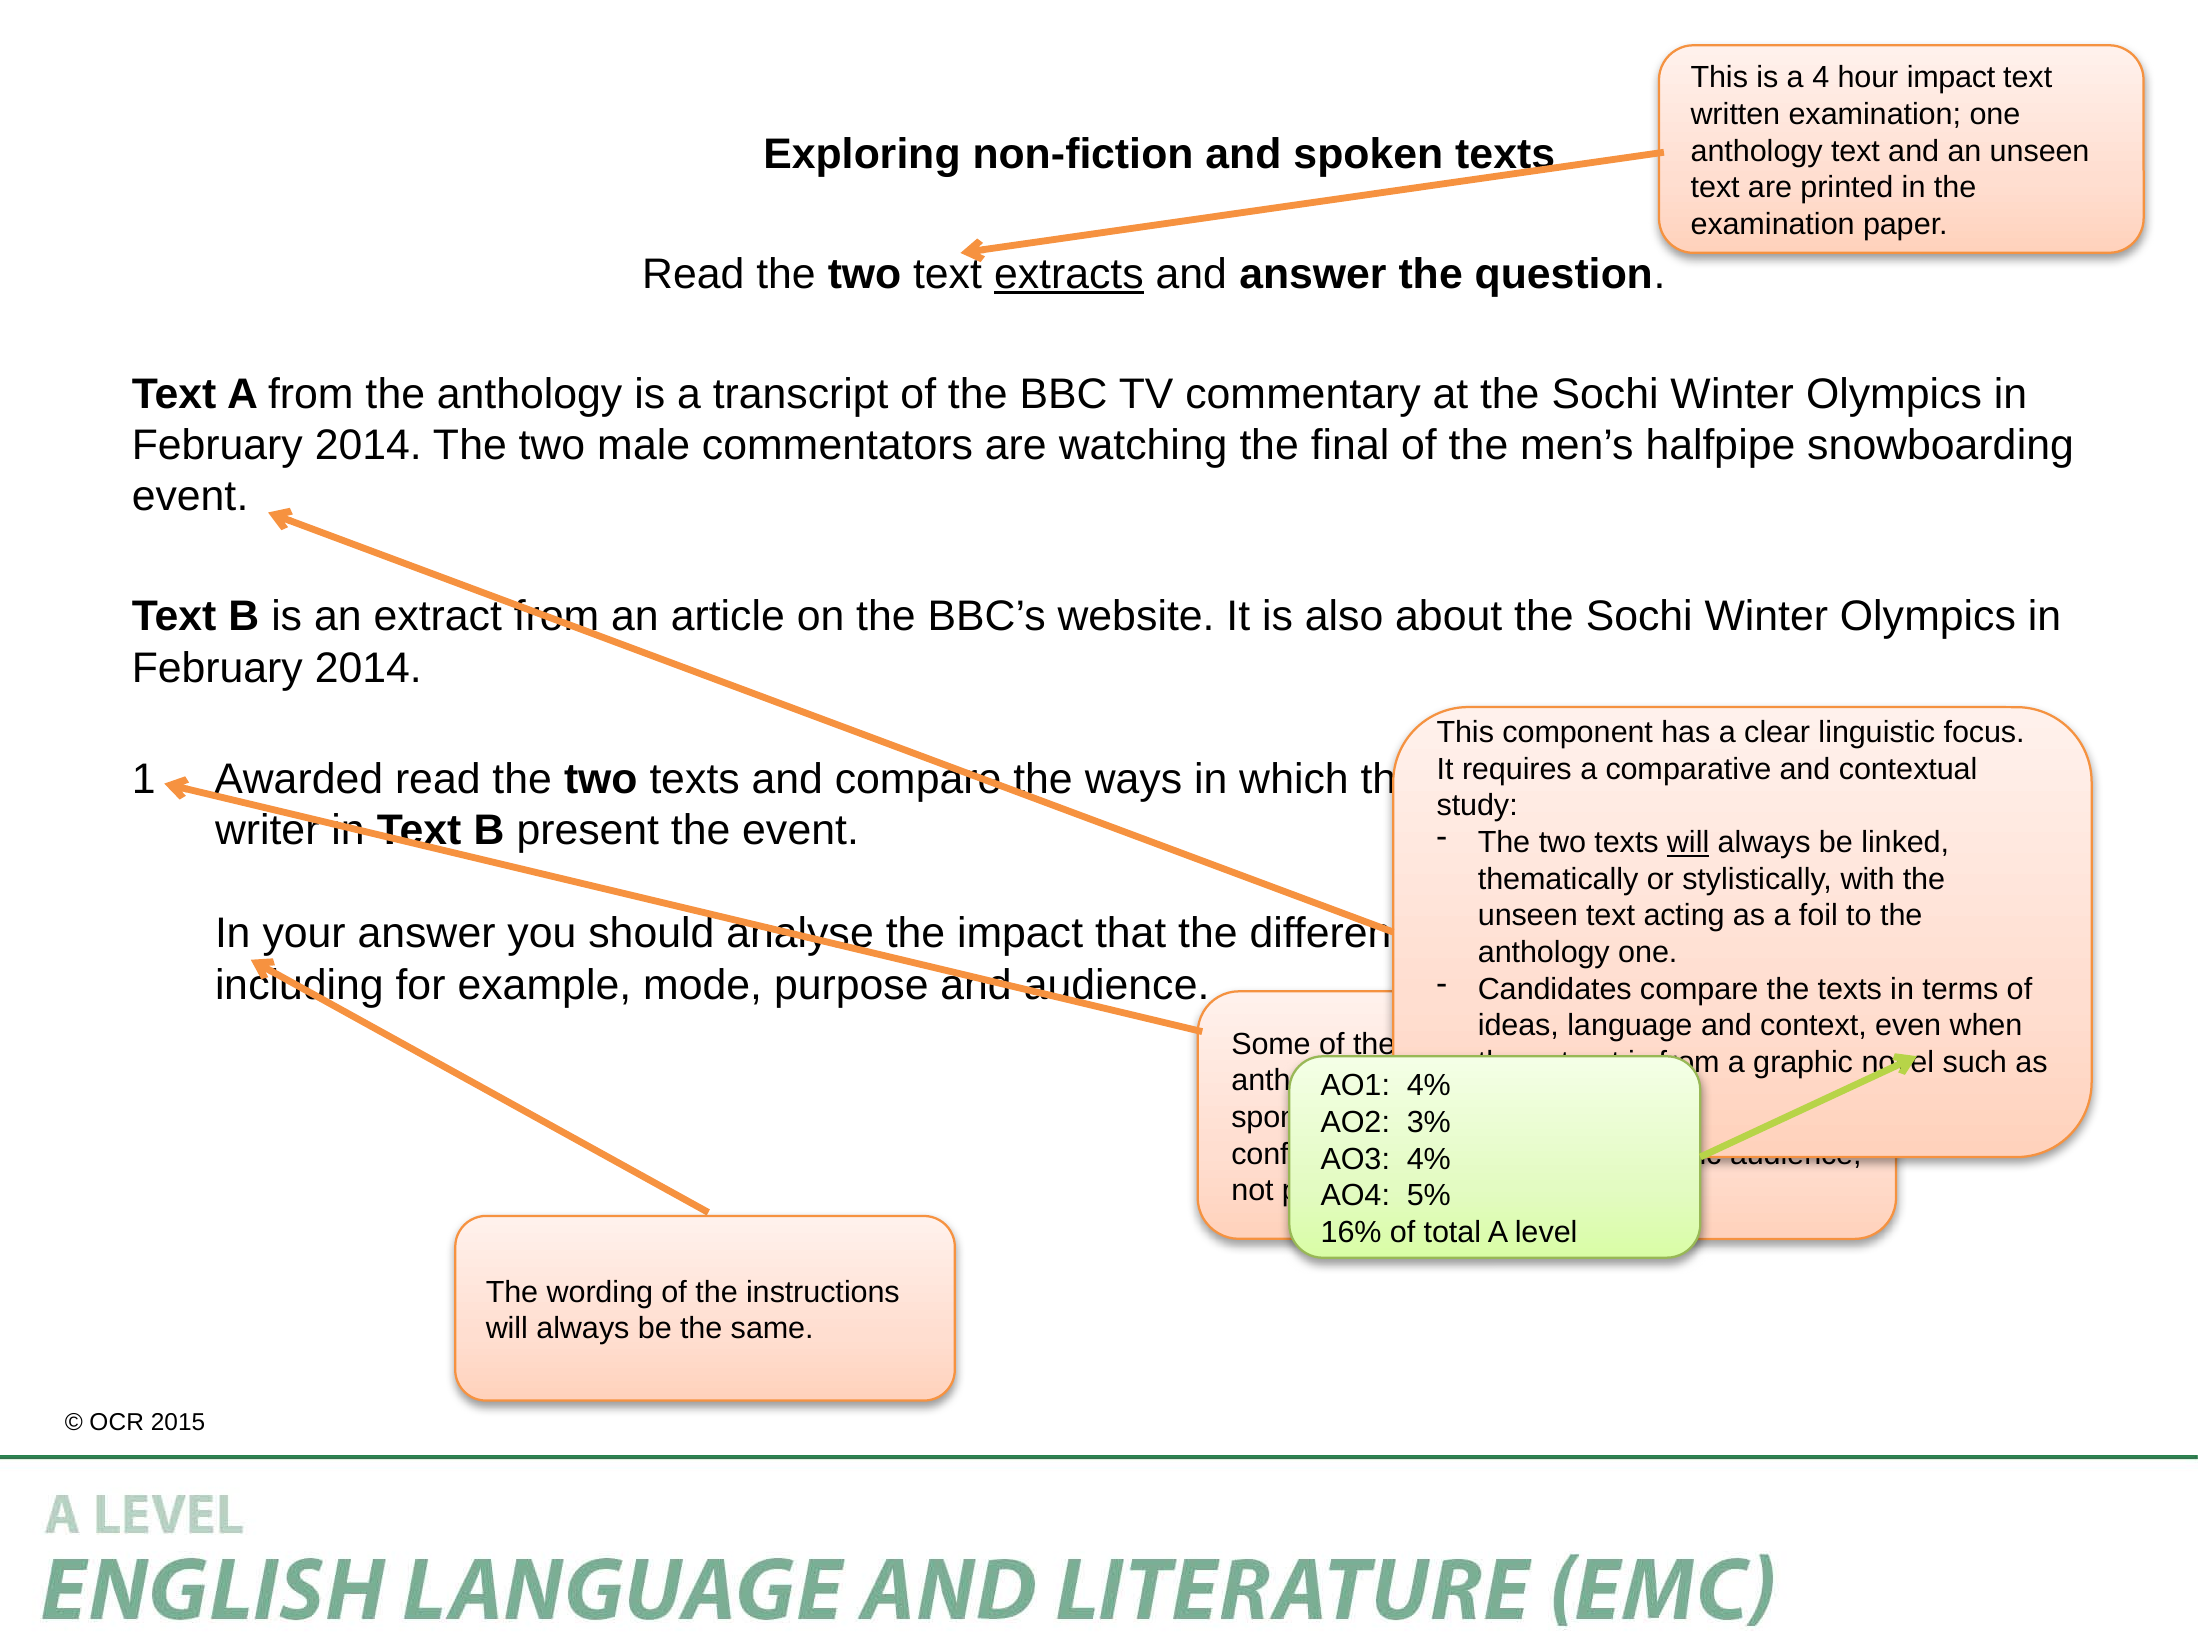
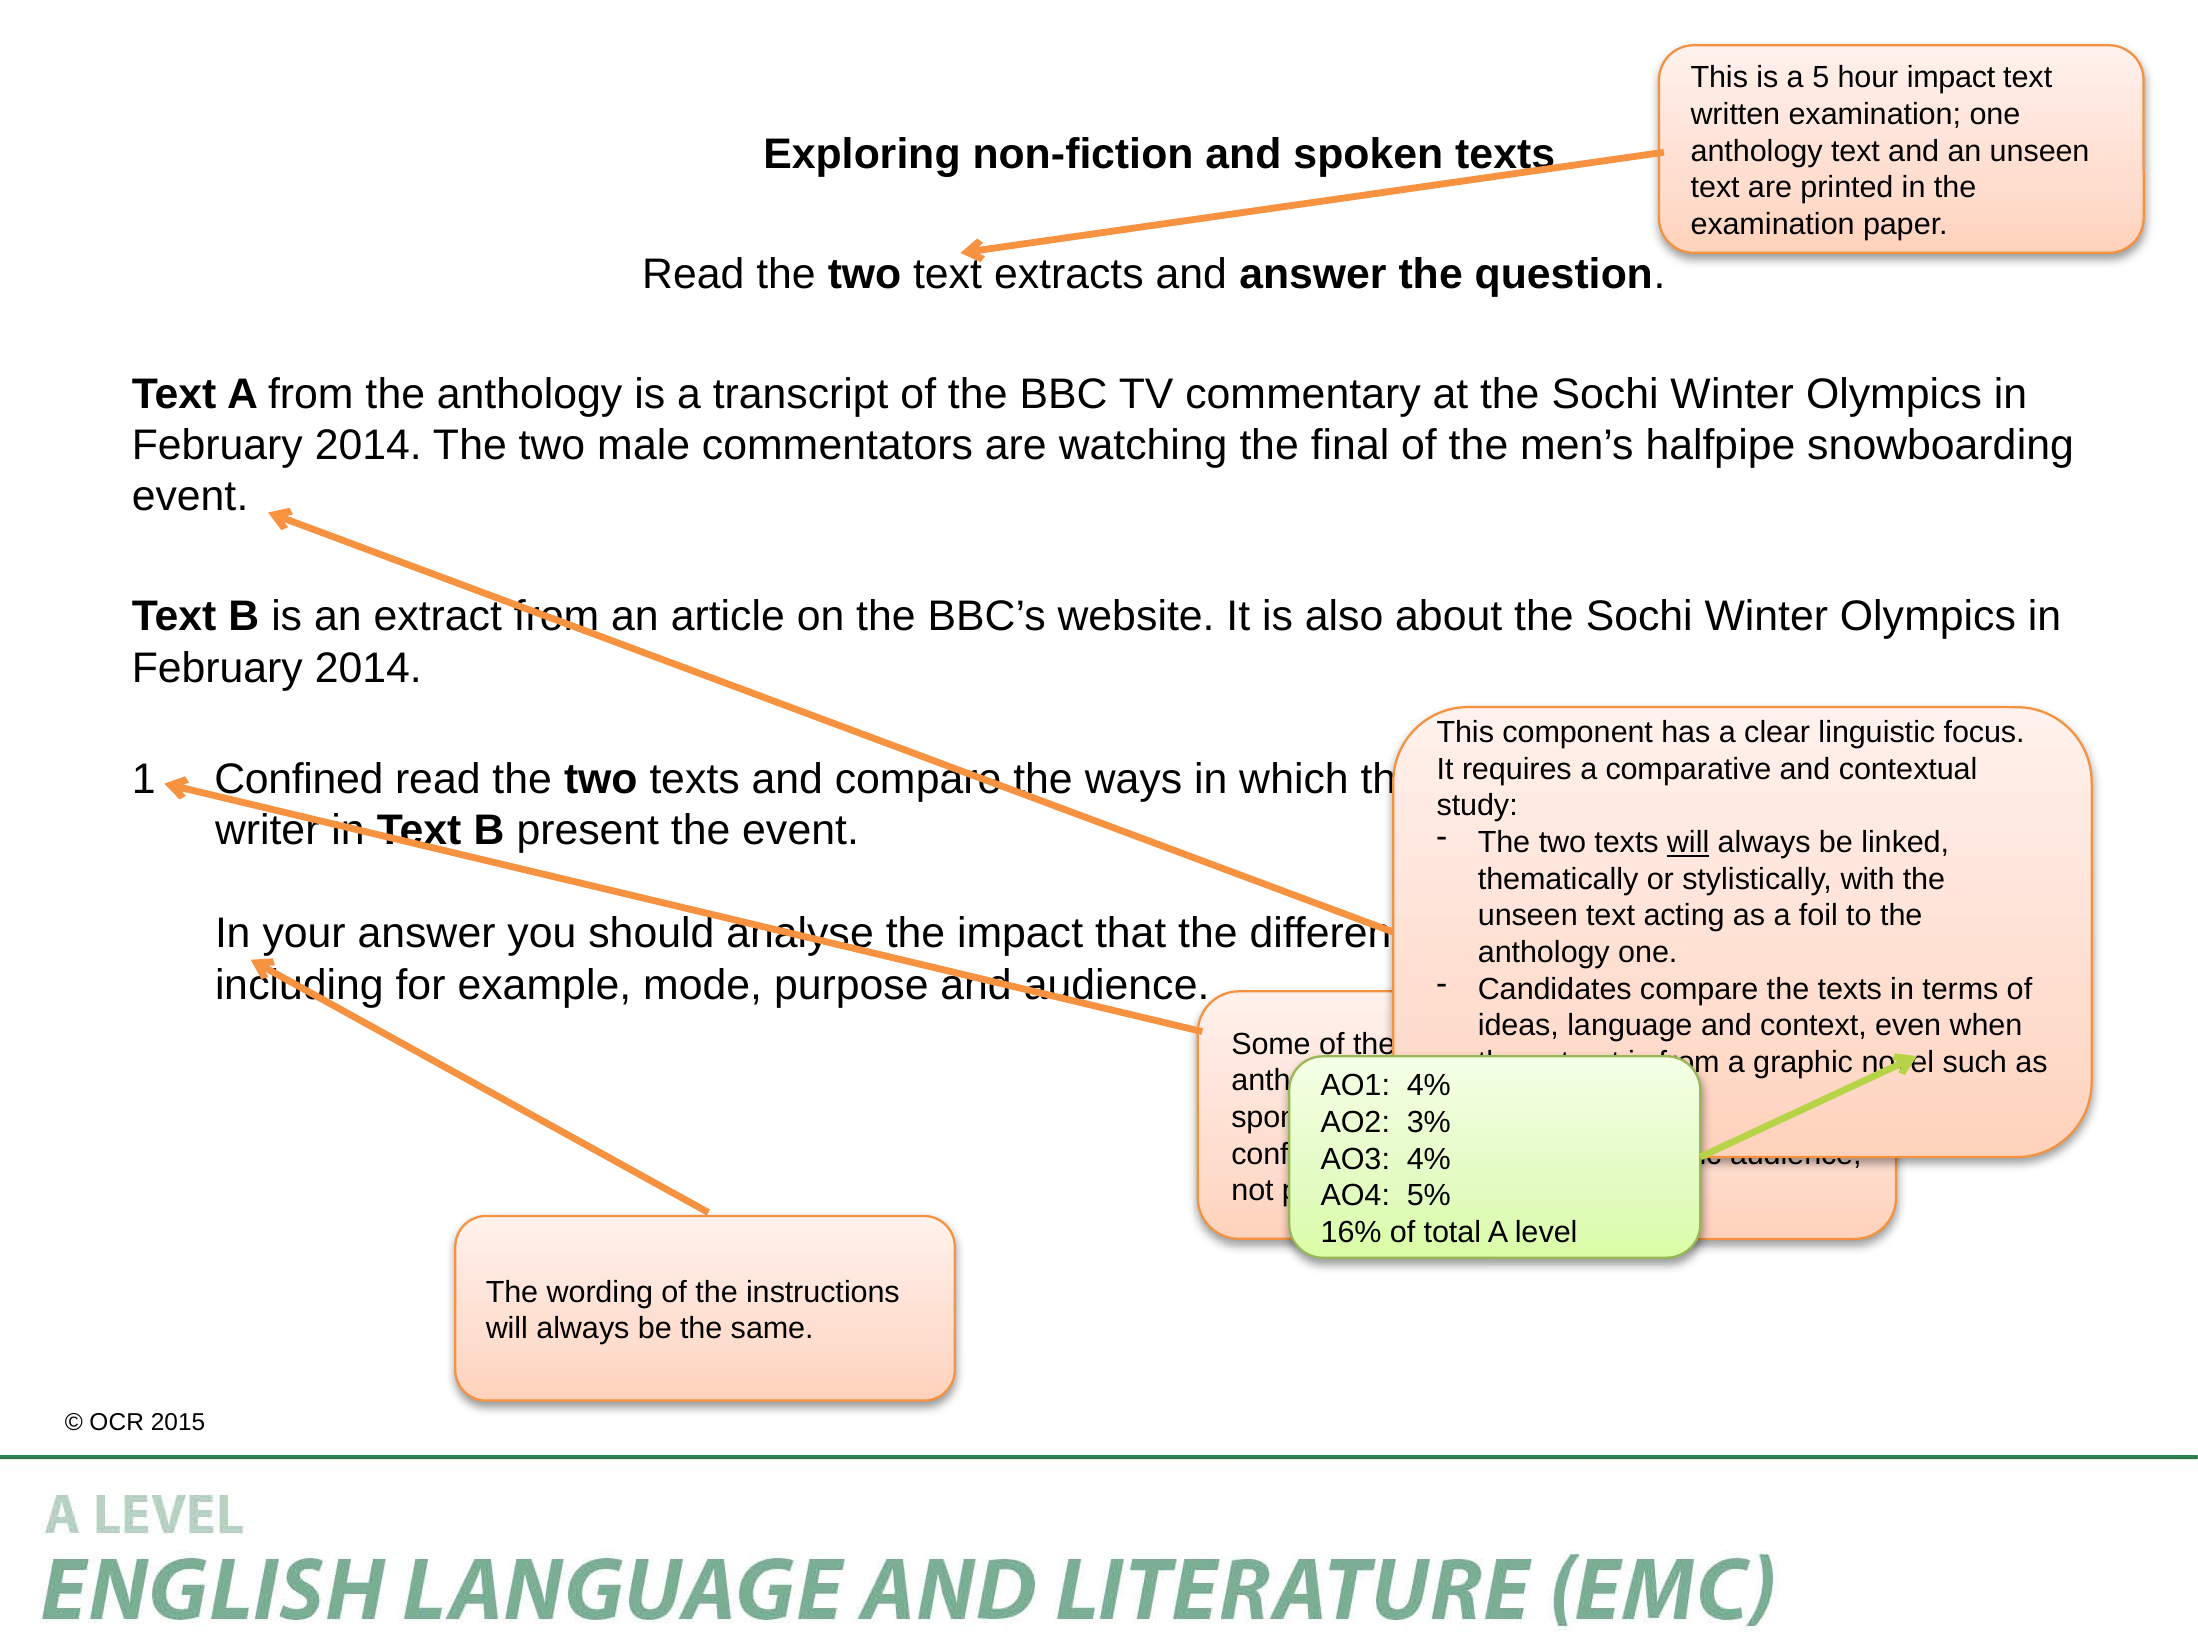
4: 4 -> 5
extracts at (1069, 274) underline: present -> none
1 Awarded: Awarded -> Confined
